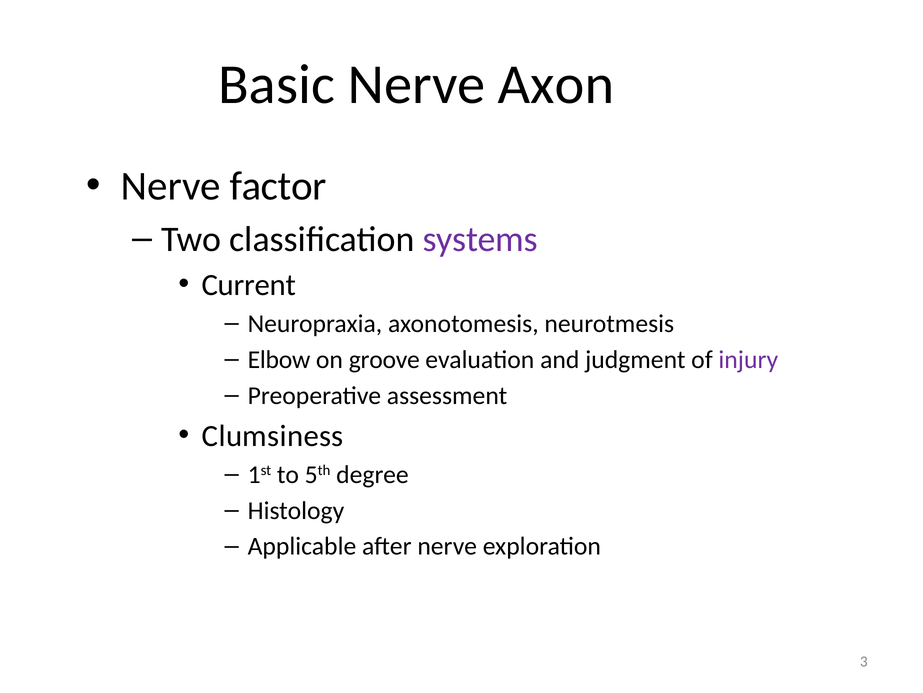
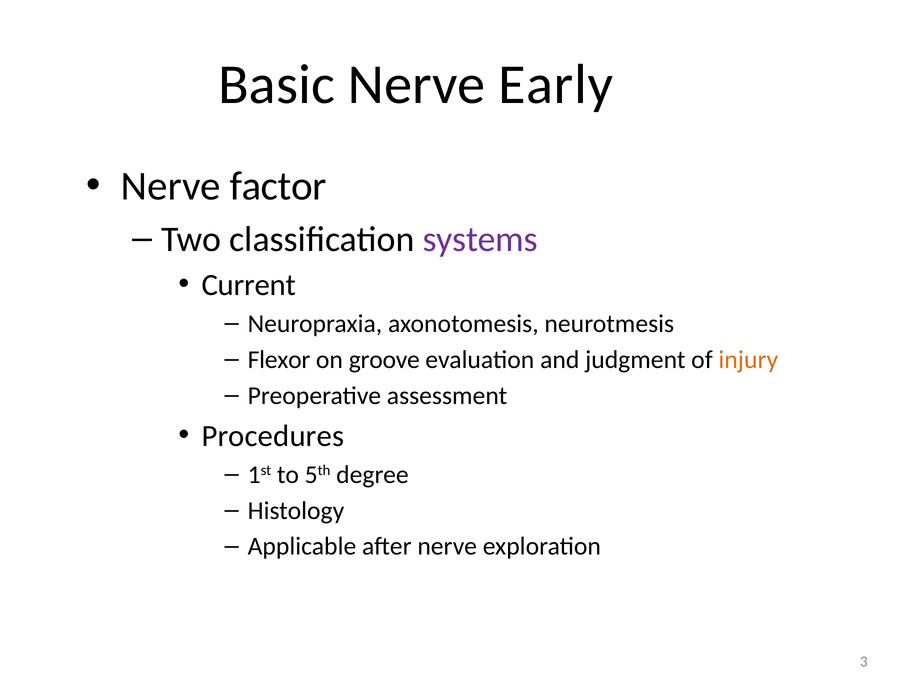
Axon: Axon -> Early
Elbow: Elbow -> Flexor
injury colour: purple -> orange
Clumsiness: Clumsiness -> Procedures
